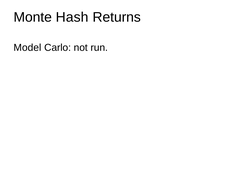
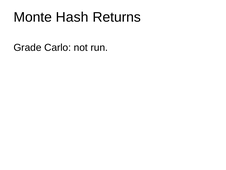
Model: Model -> Grade
